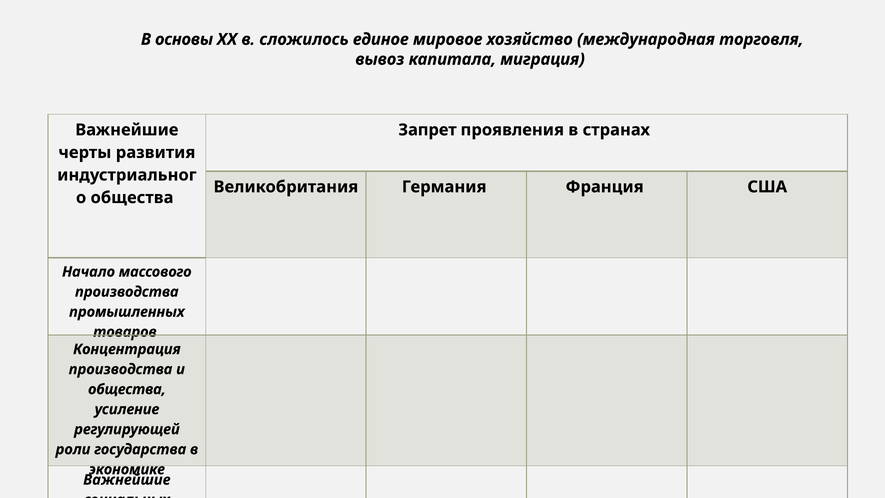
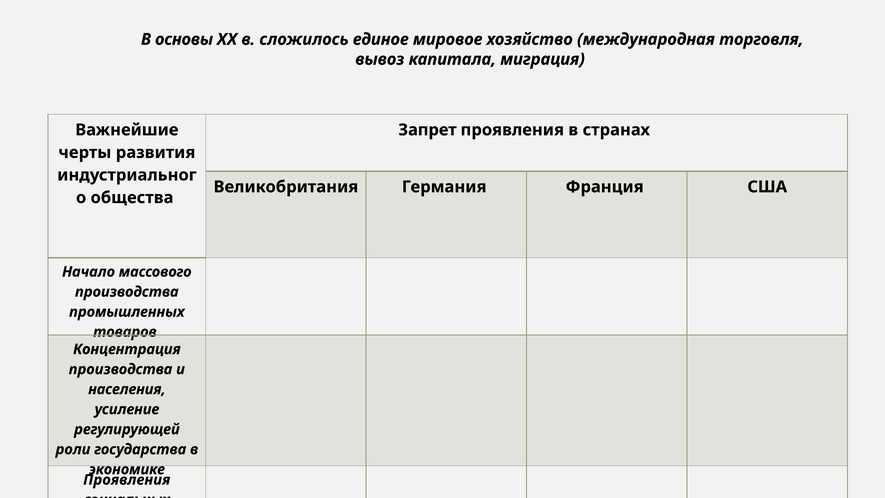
общества at (127, 389): общества -> населения
Важнейшие at (127, 480): Важнейшие -> Проявления
